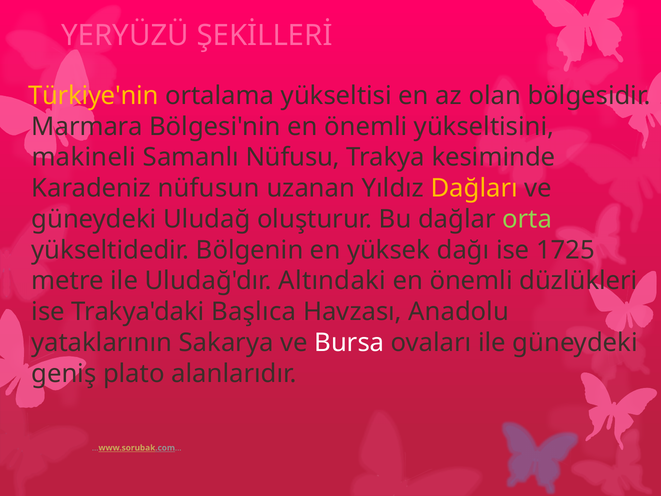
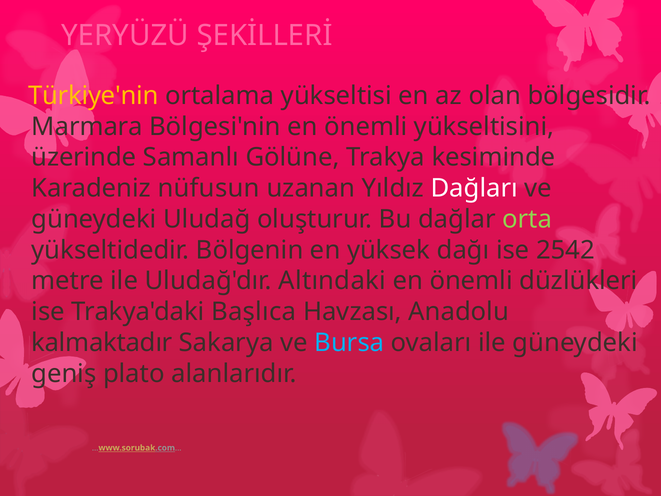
makineli: makineli -> üzerinde
Nüfusu: Nüfusu -> Gölüne
Dağları colour: yellow -> white
1725: 1725 -> 2542
yataklarının: yataklarının -> kalmaktadır
Bursa colour: white -> light blue
